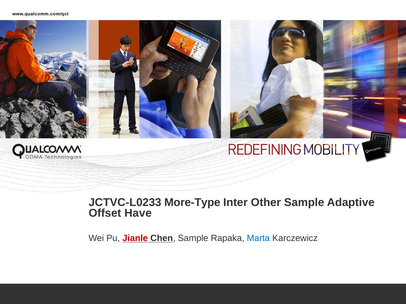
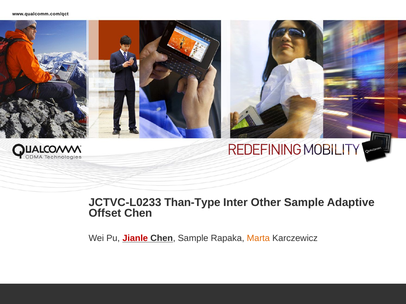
More-Type: More-Type -> Than-Type
Offset Have: Have -> Chen
Marta colour: blue -> orange
